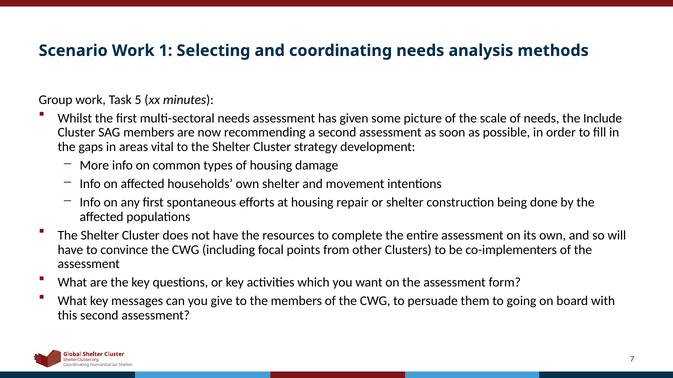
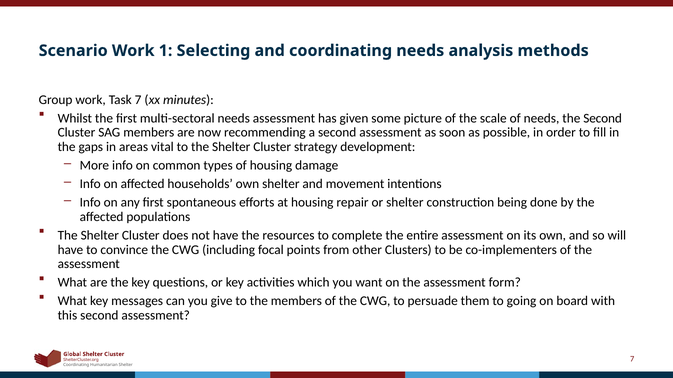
Task 5: 5 -> 7
the Include: Include -> Second
